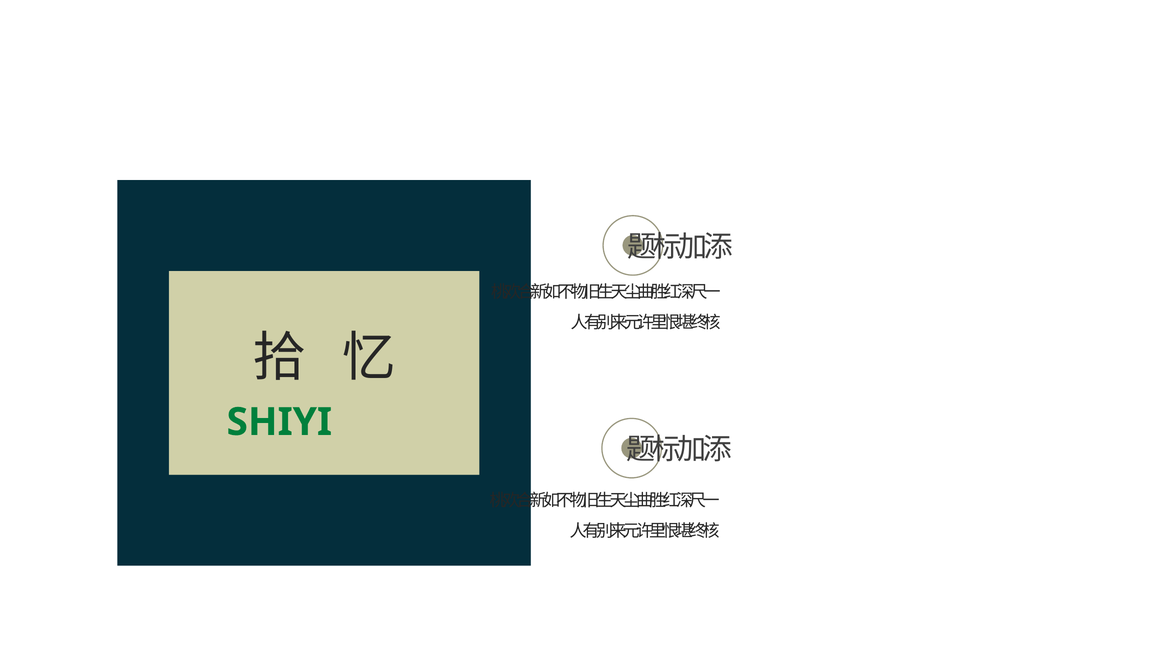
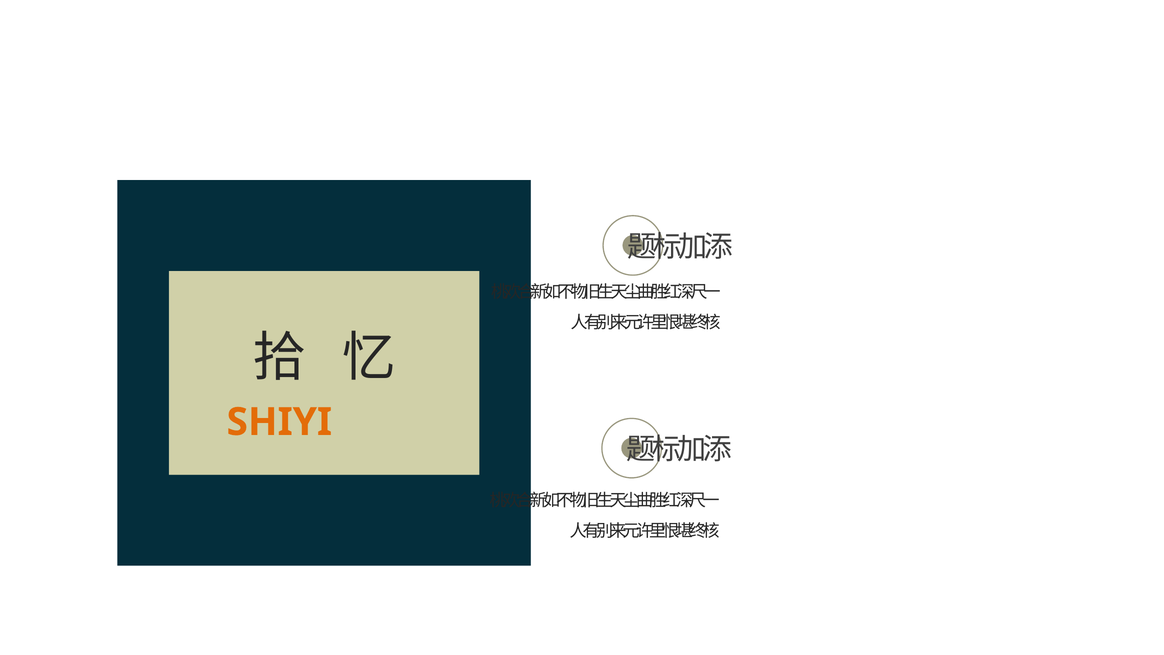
SHIYI colour: green -> orange
